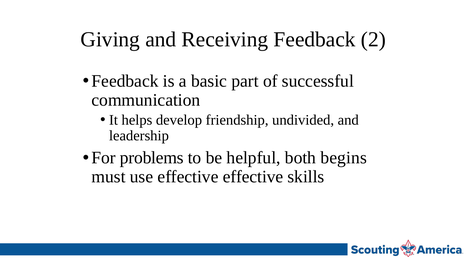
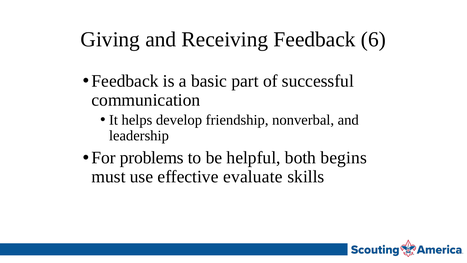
2: 2 -> 6
undivided: undivided -> nonverbal
effective effective: effective -> evaluate
